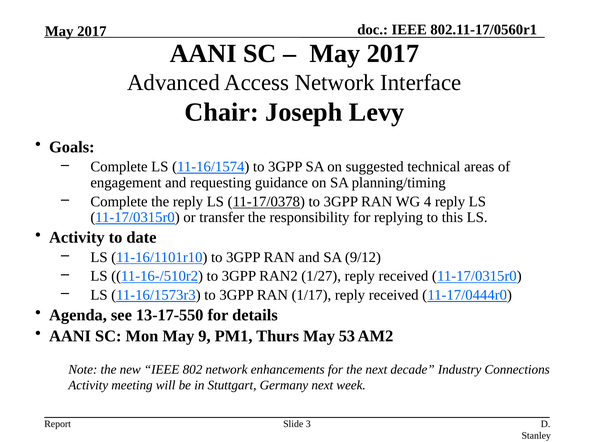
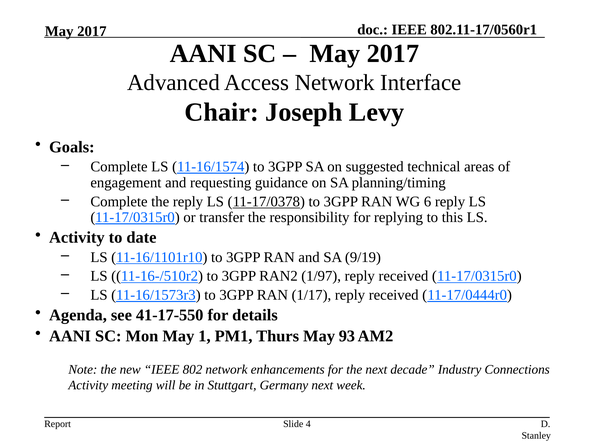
4: 4 -> 6
9/12: 9/12 -> 9/19
1/27: 1/27 -> 1/97
13-17-550: 13-17-550 -> 41-17-550
9: 9 -> 1
53: 53 -> 93
3: 3 -> 4
